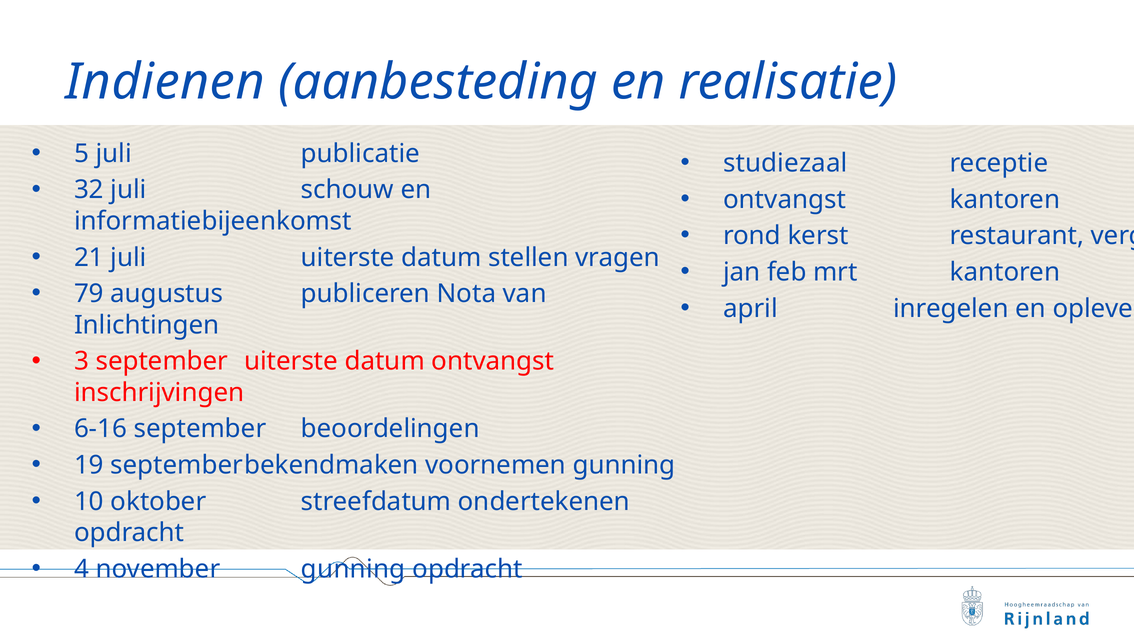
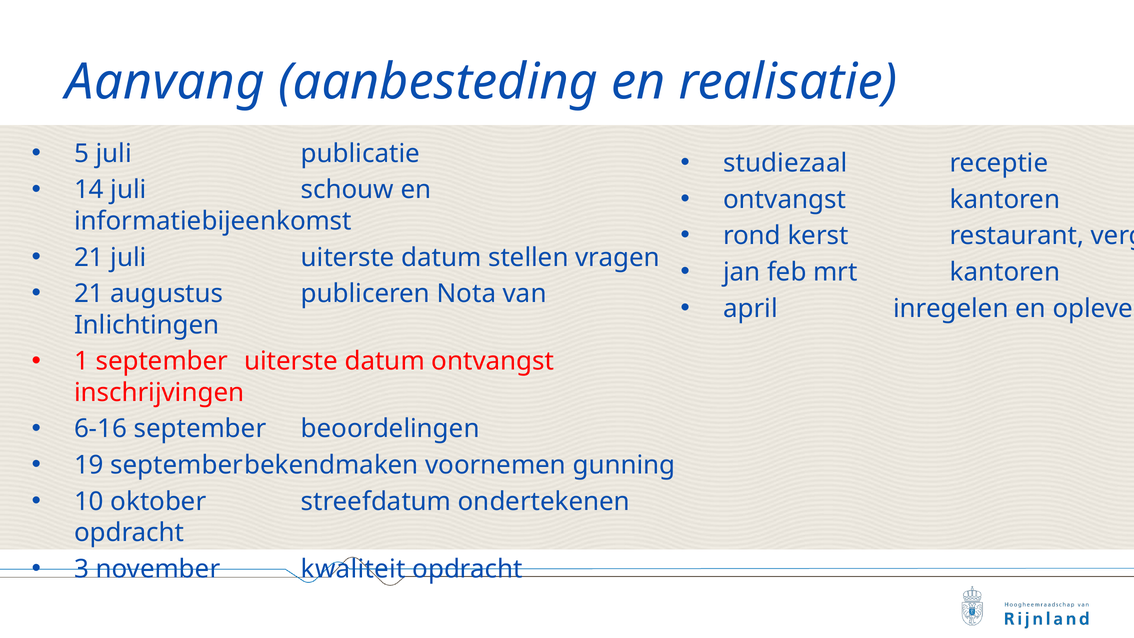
Indienen: Indienen -> Aanvang
32: 32 -> 14
79 at (89, 294): 79 -> 21
3: 3 -> 1
4: 4 -> 3
november gunning: gunning -> kwaliteit
